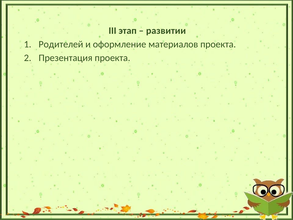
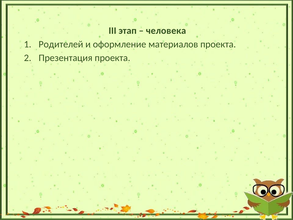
развитии: развитии -> человека
